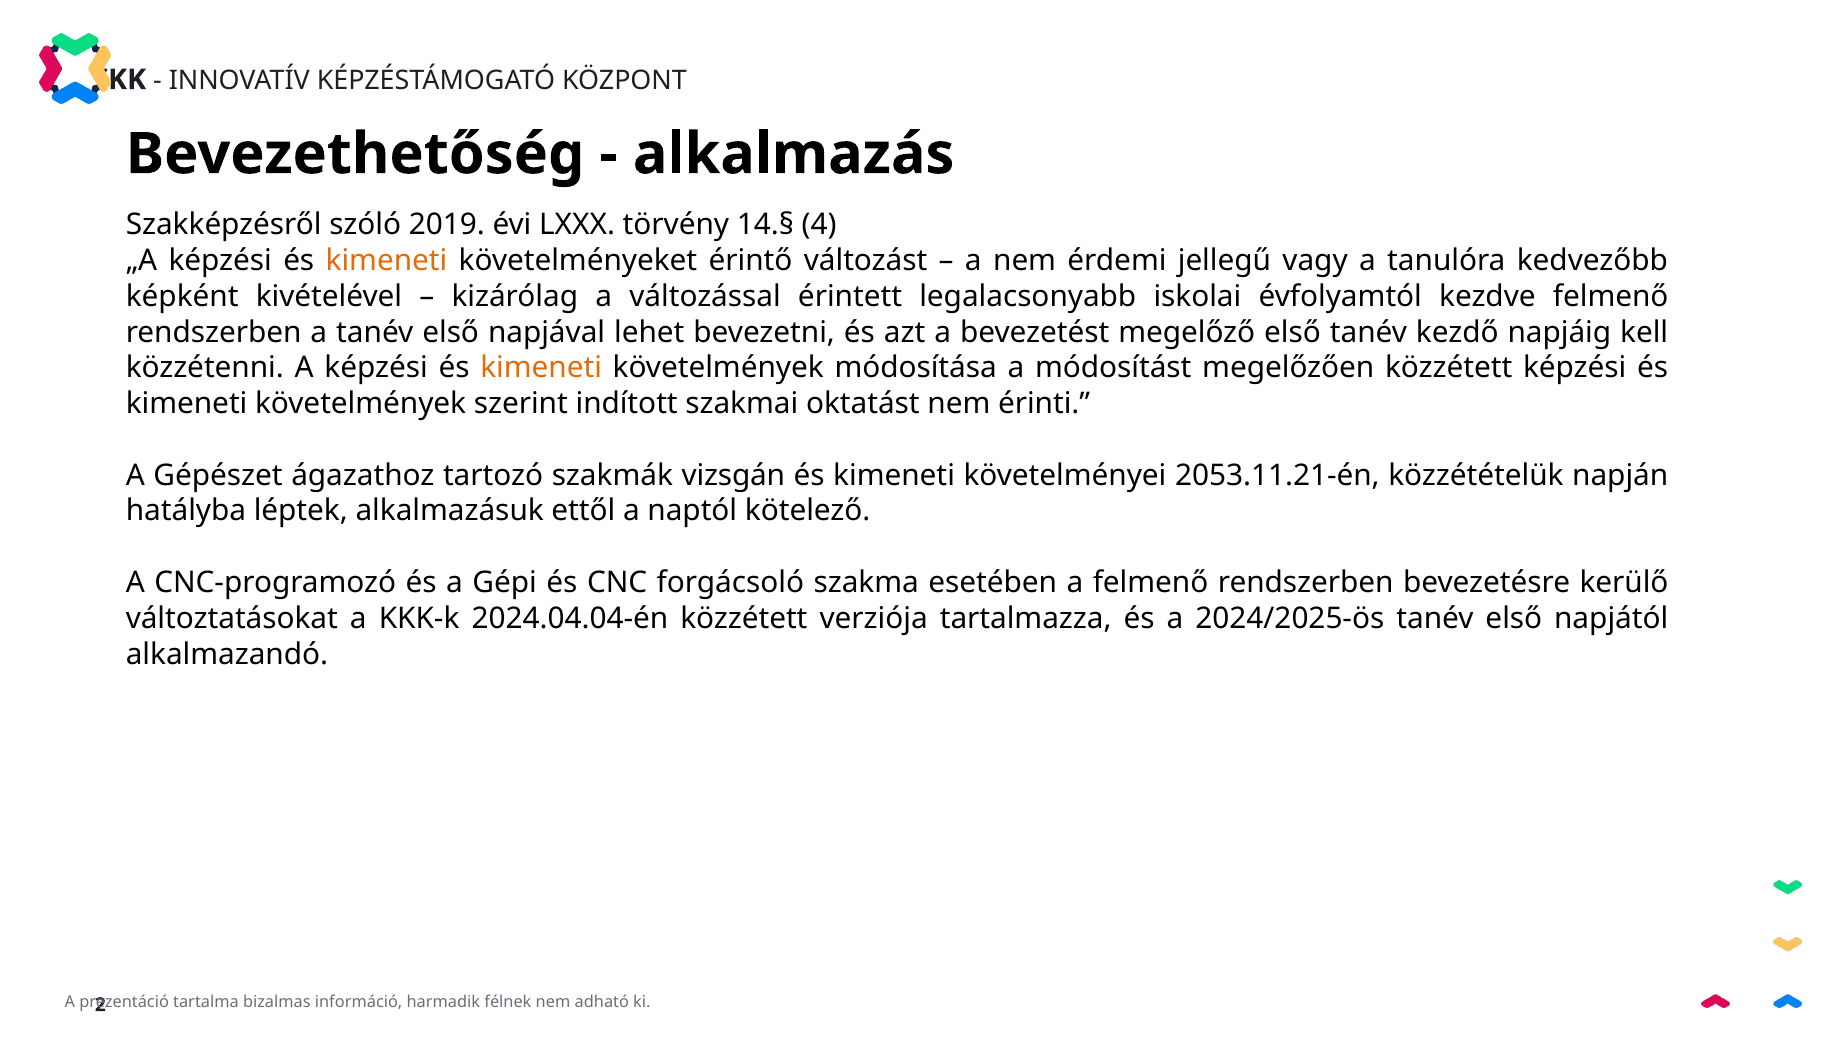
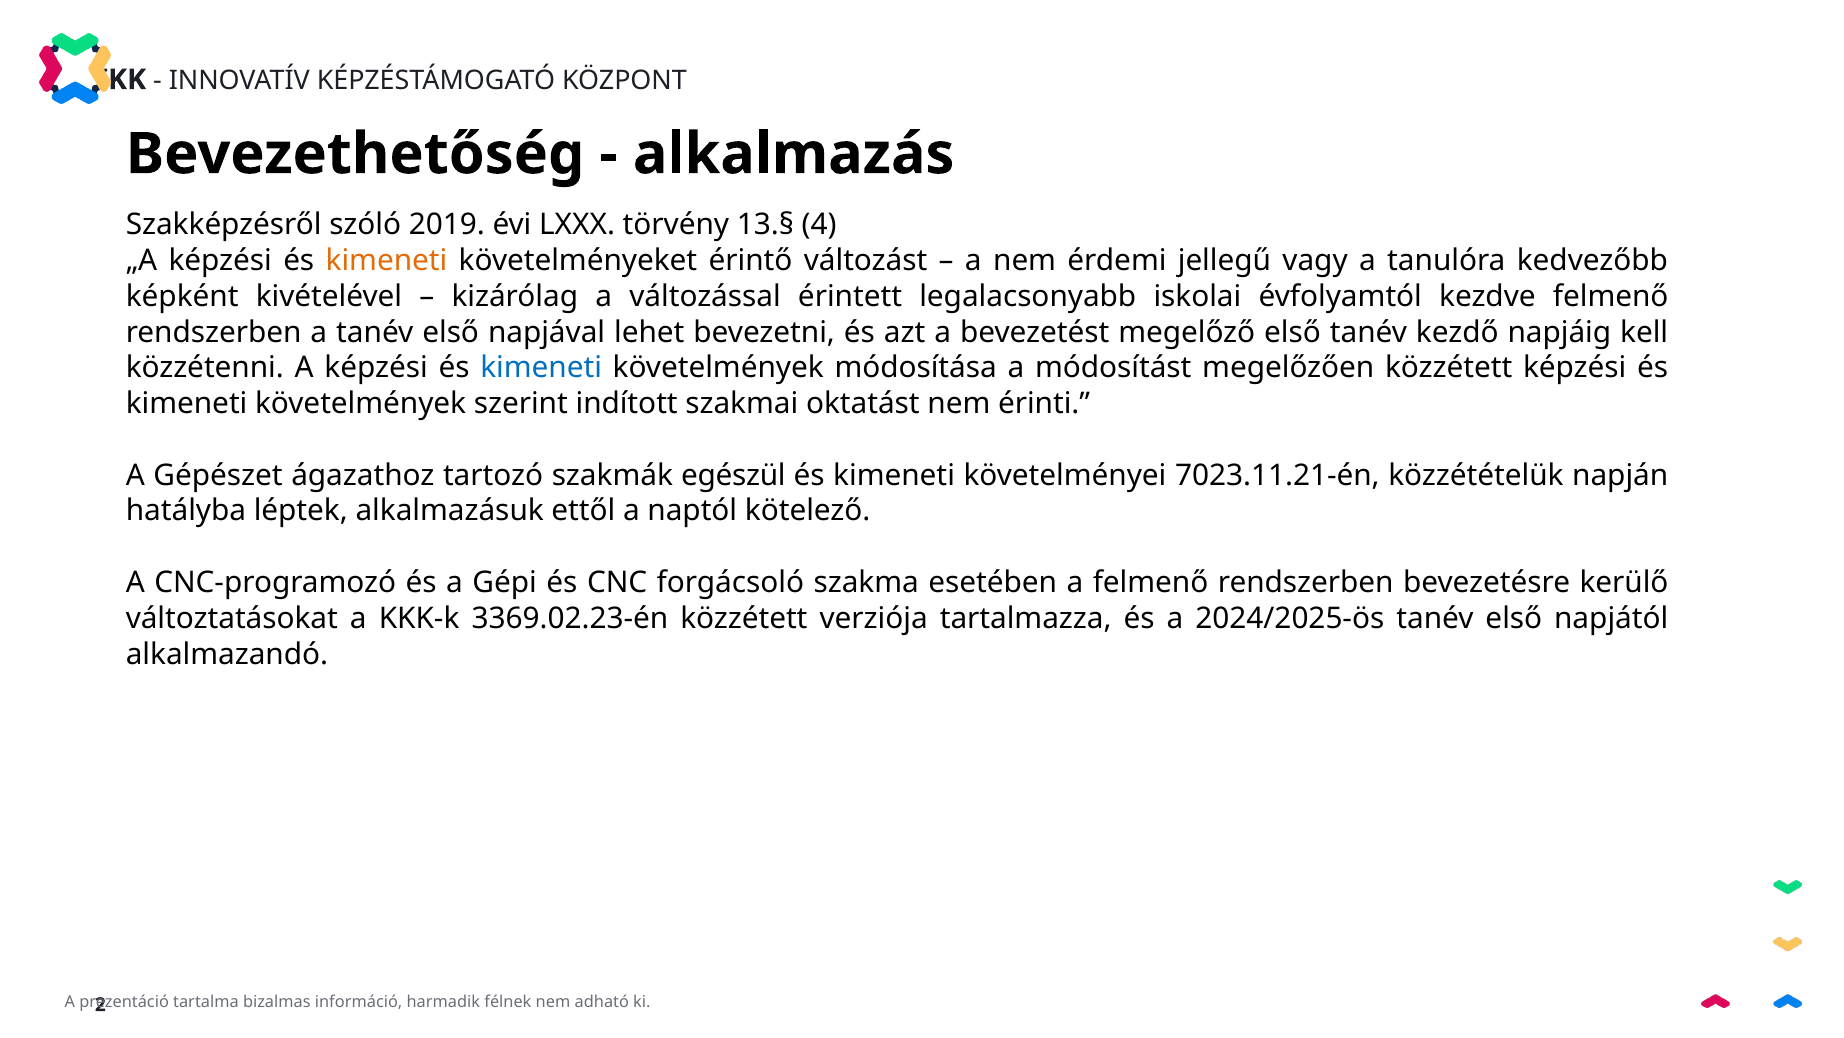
14.§: 14.§ -> 13.§
kimeneti at (541, 368) colour: orange -> blue
vizsgán: vizsgán -> egészül
2053.11.21-én: 2053.11.21-én -> 7023.11.21-én
2024.04.04-én: 2024.04.04-én -> 3369.02.23-én
